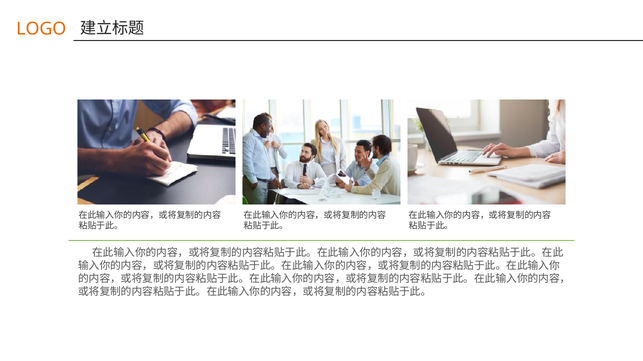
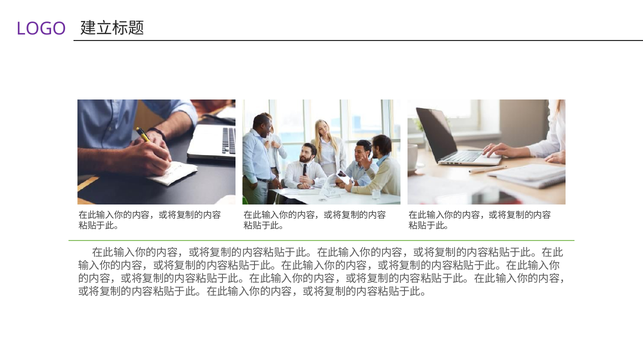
LOGO colour: orange -> purple
